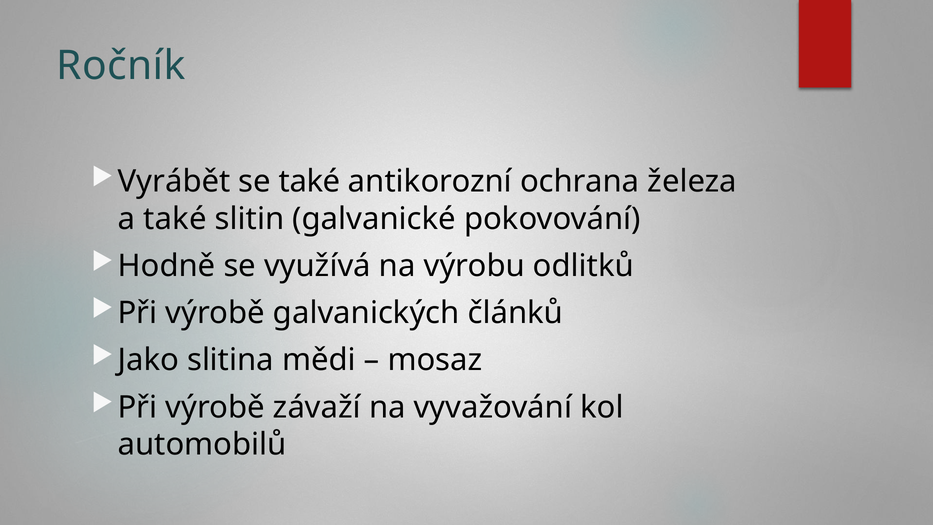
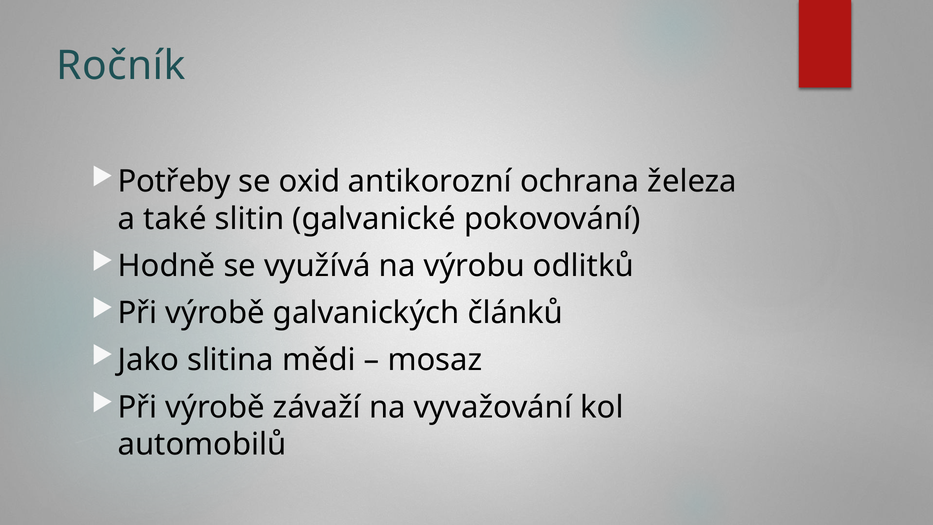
Vyrábět: Vyrábět -> Potřeby
se také: také -> oxid
